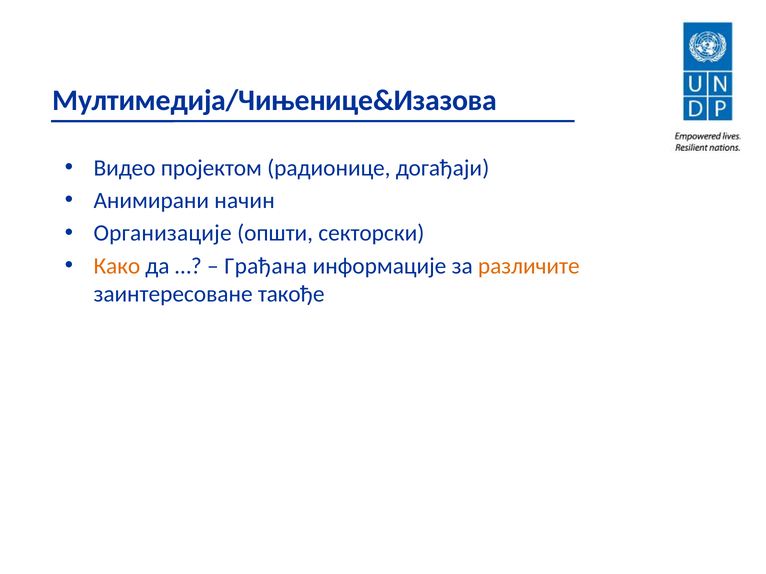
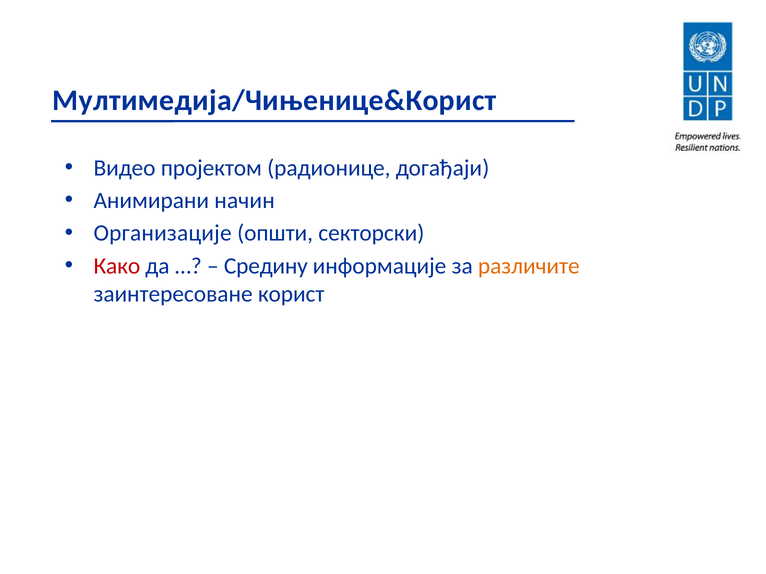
Мултимедија/Чињенице&Изазова: Мултимедија/Чињенице&Изазова -> Мултимедија/Чињенице&Корист
Како colour: orange -> red
Грађана: Грађана -> Средину
такође: такође -> корист
